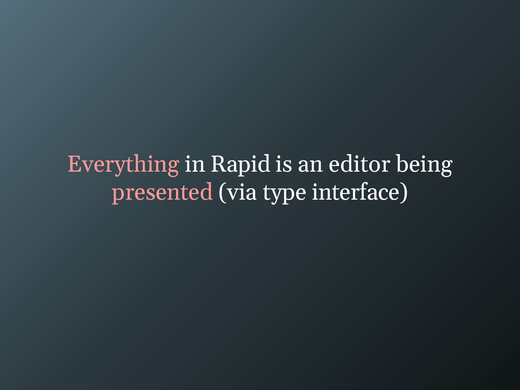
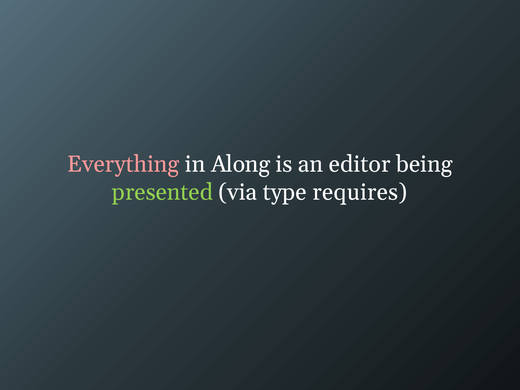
Rapid: Rapid -> Along
presented colour: pink -> light green
interface: interface -> requires
